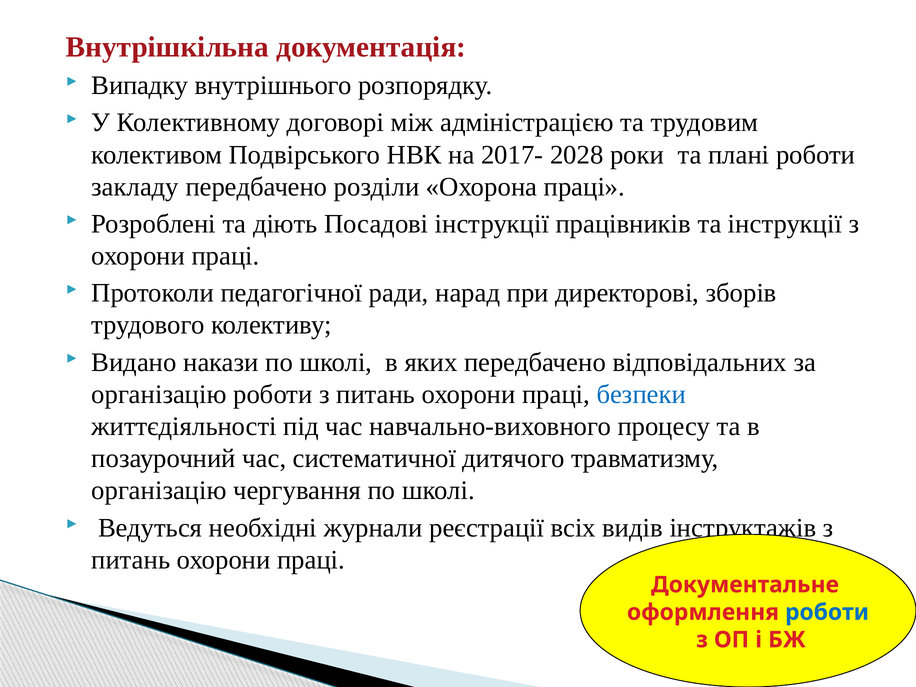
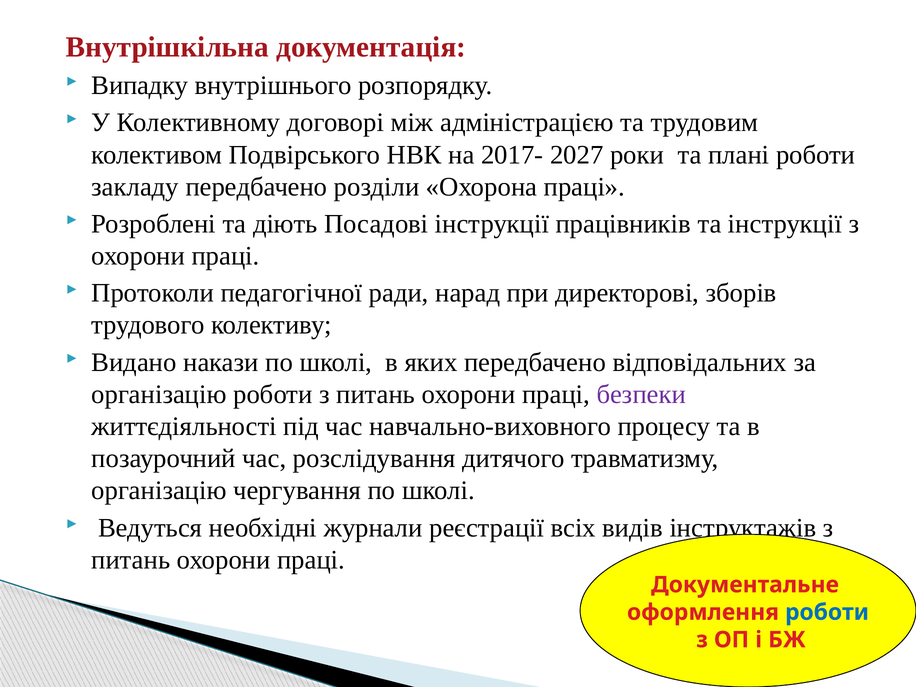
2028: 2028 -> 2027
безпеки colour: blue -> purple
систематичної: систематичної -> розслідування
